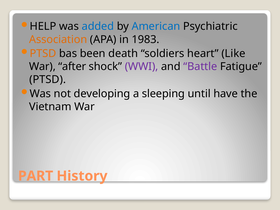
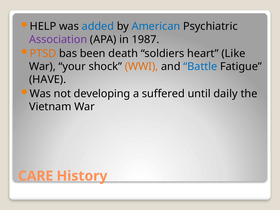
Association colour: orange -> purple
1983: 1983 -> 1987
after: after -> your
WWI colour: purple -> orange
Battle colour: purple -> blue
PTSD at (48, 80): PTSD -> HAVE
sleeping: sleeping -> suffered
have: have -> daily
PART: PART -> CARE
